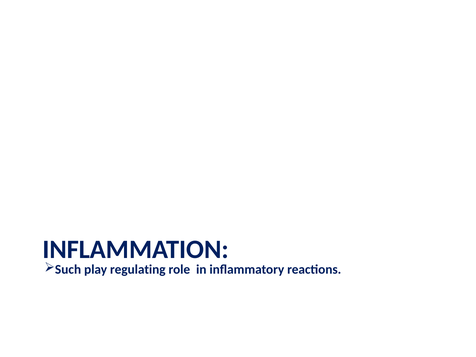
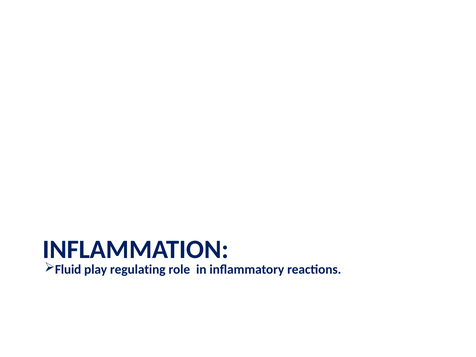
Such: Such -> Fluid
